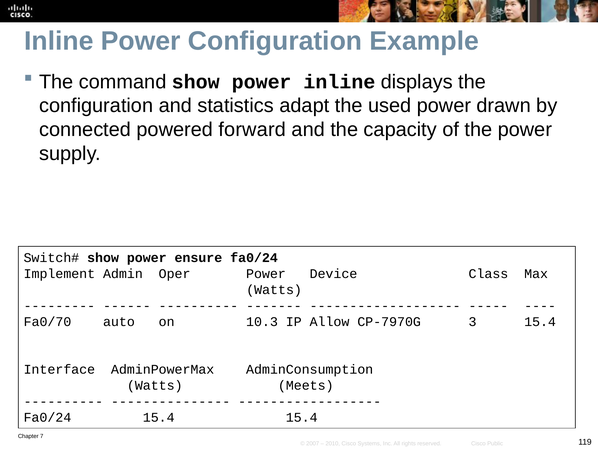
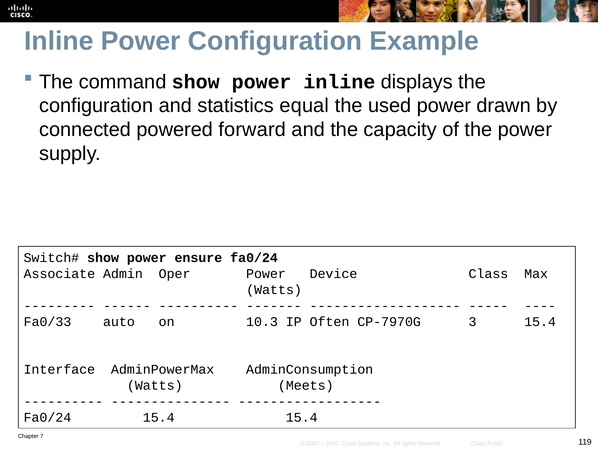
adapt: adapt -> equal
Implement: Implement -> Associate
Fa0/70: Fa0/70 -> Fa0/33
Allow: Allow -> Often
